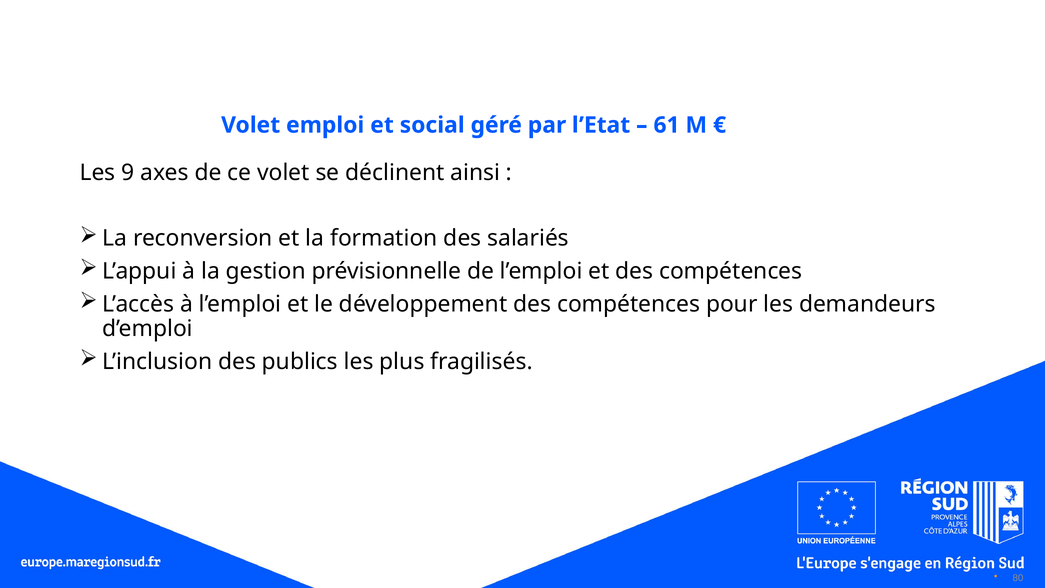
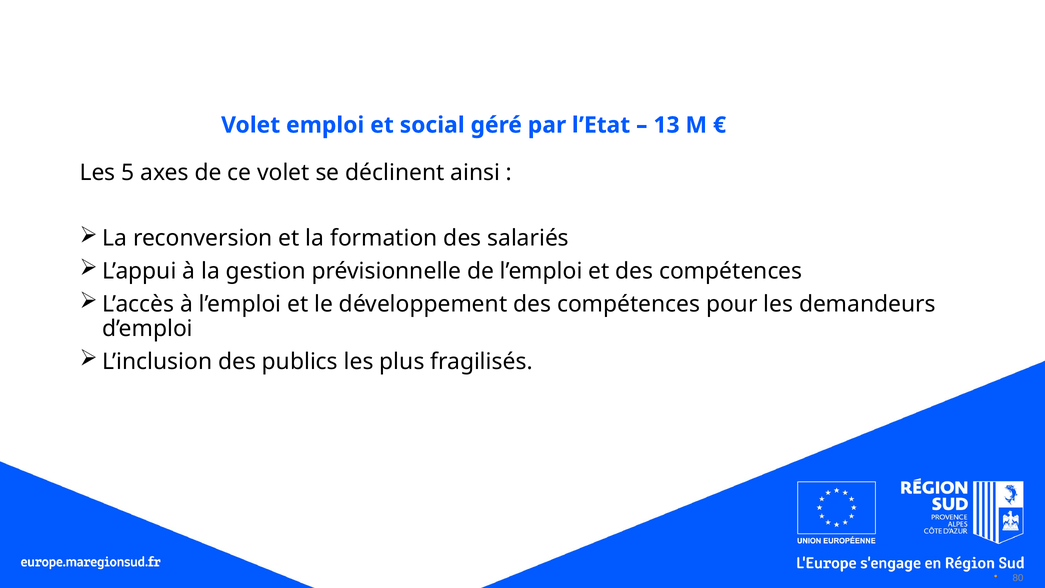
61: 61 -> 13
9: 9 -> 5
